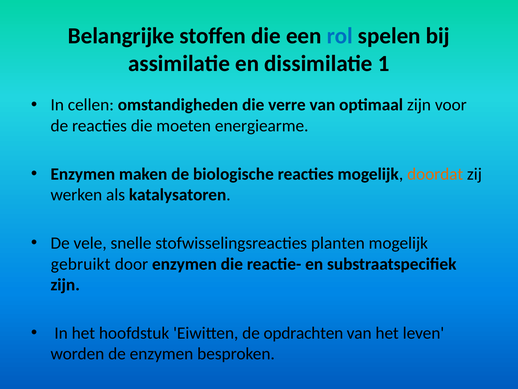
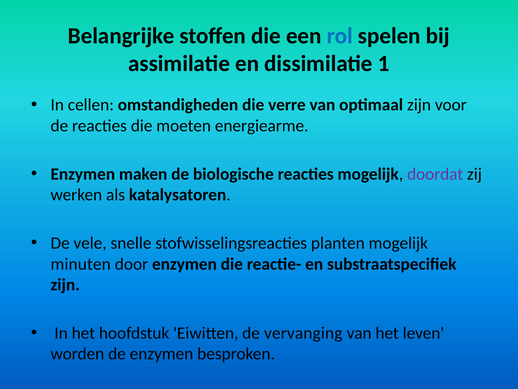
doordat colour: orange -> purple
gebruikt: gebruikt -> minuten
opdrachten: opdrachten -> vervanging
